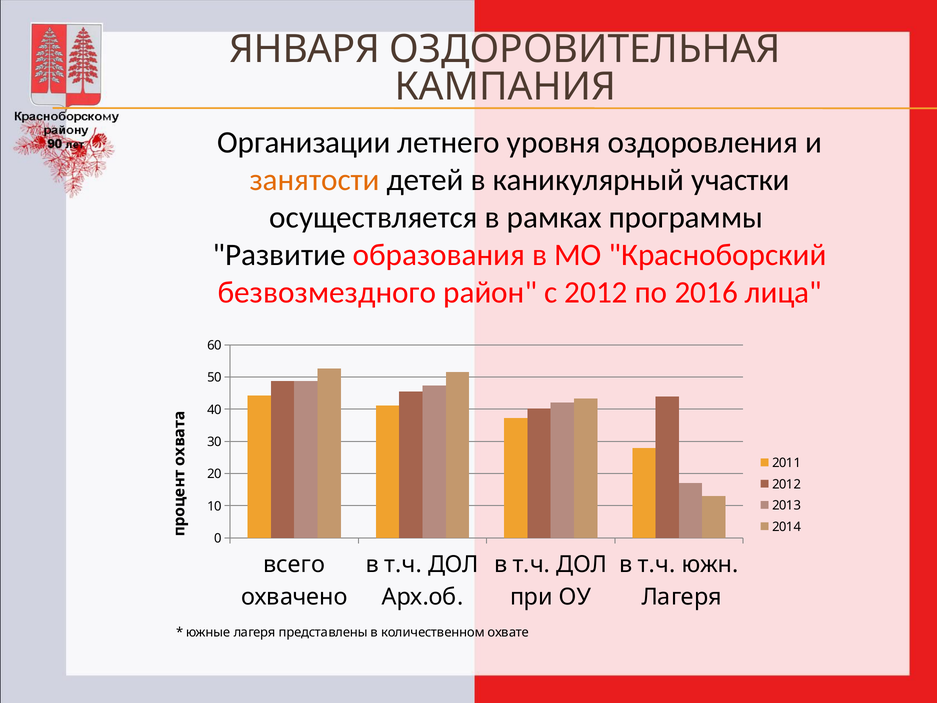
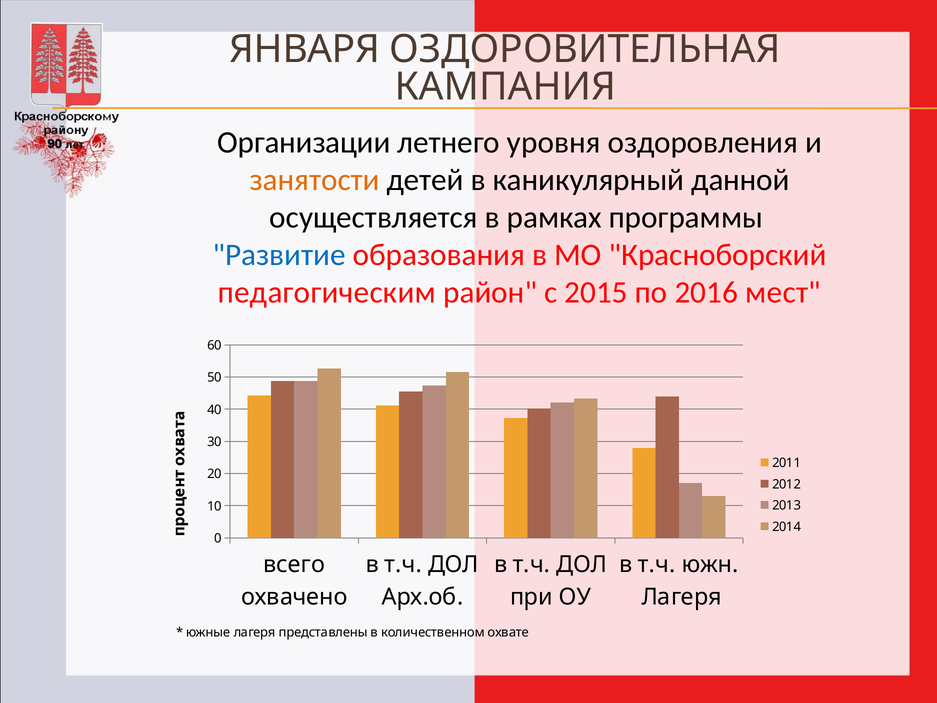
участки: участки -> данной
Развитие colour: black -> blue
безвозмездного: безвозмездного -> педагогическим
с 2012: 2012 -> 2015
лица: лица -> мест
